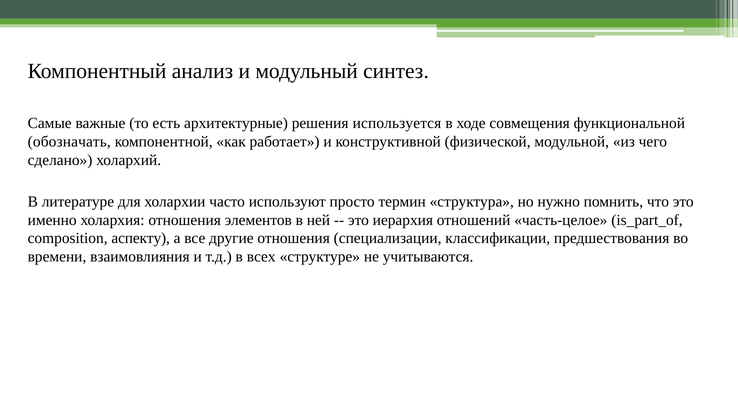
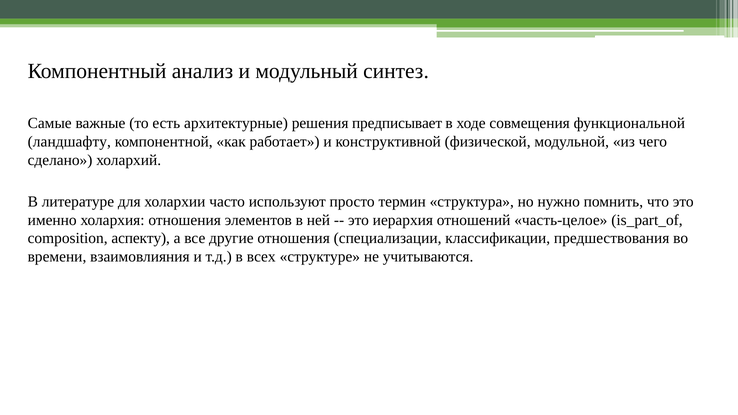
используется: используется -> предписывает
обозначать: обозначать -> ландшафту
